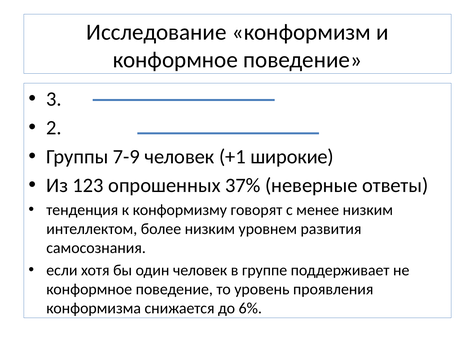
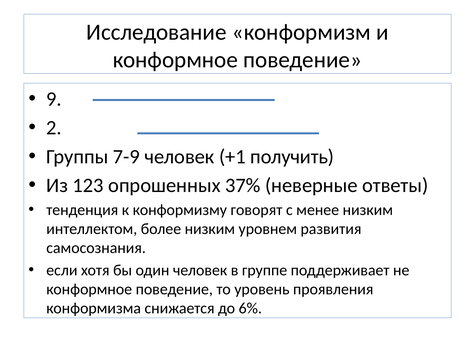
3: 3 -> 9
широкие: широкие -> получить
